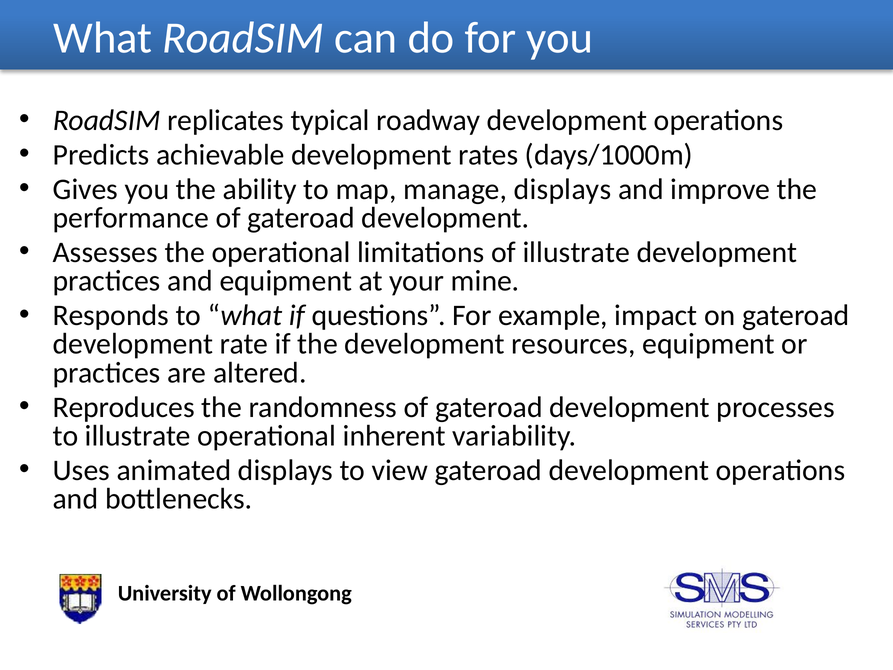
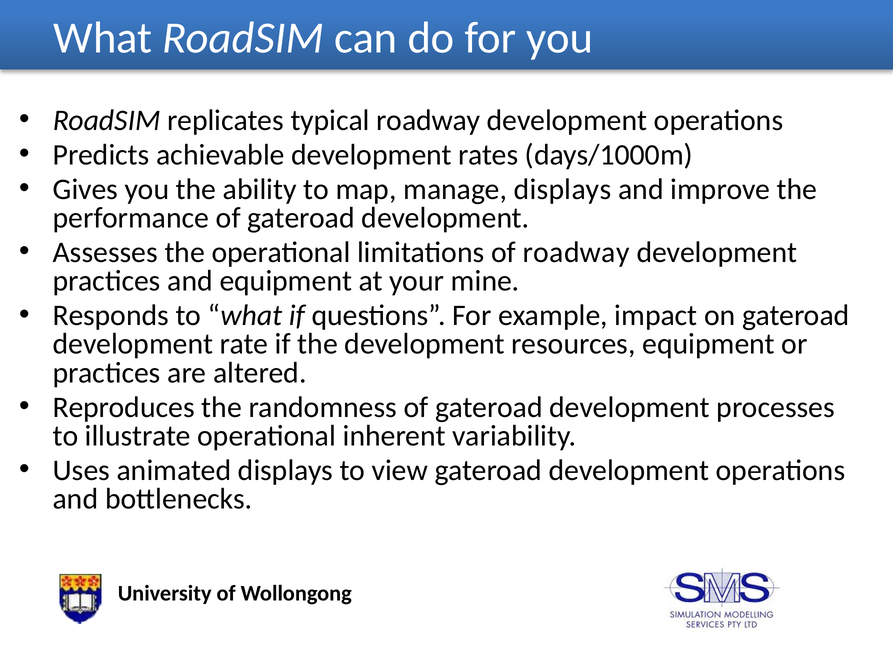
of illustrate: illustrate -> roadway
